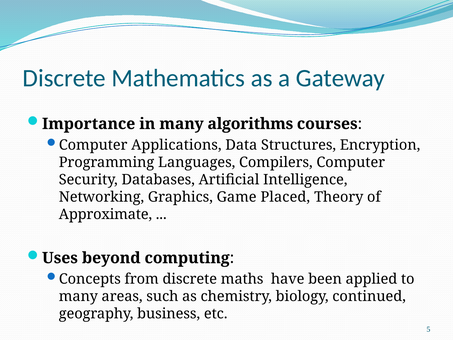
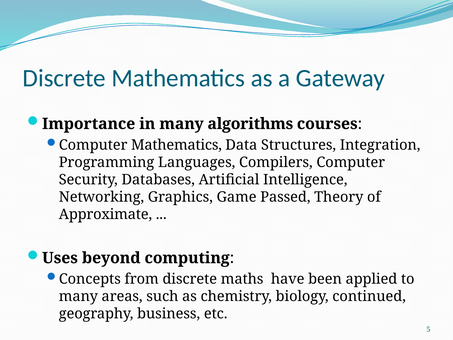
Computer Applications: Applications -> Mathematics
Encryption: Encryption -> Integration
Placed: Placed -> Passed
